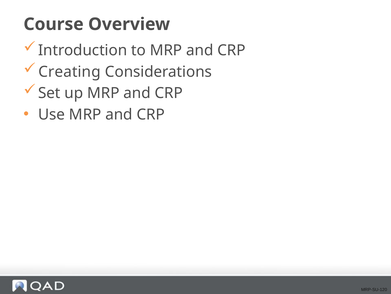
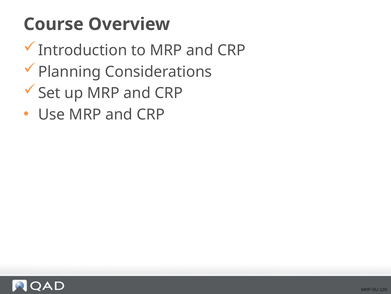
Creating: Creating -> Planning
